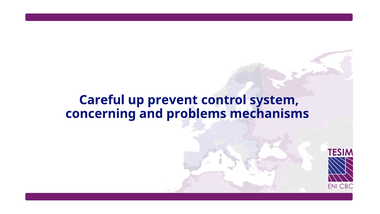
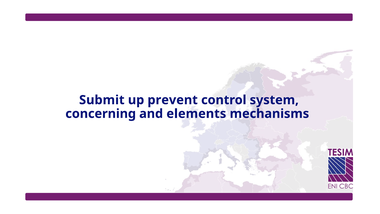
Careful: Careful -> Submit
problems: problems -> elements
